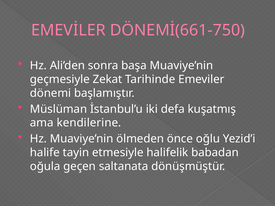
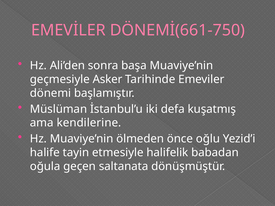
Zekat: Zekat -> Asker
